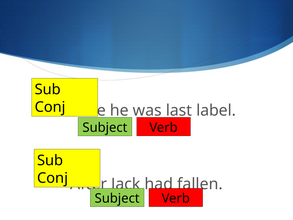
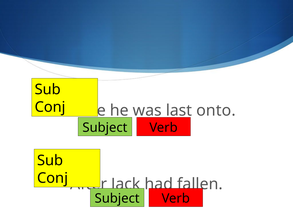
label: label -> onto
